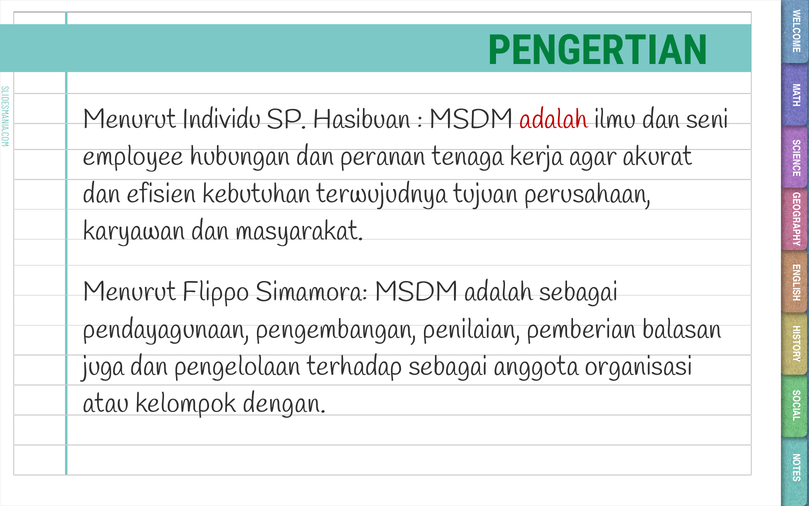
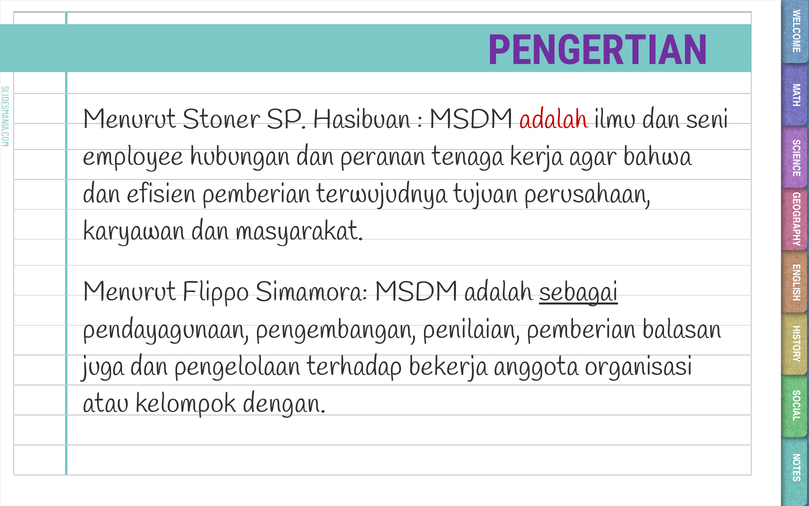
PENGERTIAN colour: green -> purple
Individu: Individu -> Stoner
akurat: akurat -> bahwa
efisien kebutuhan: kebutuhan -> pemberian
sebagai at (579, 292) underline: none -> present
terhadap sebagai: sebagai -> bekerja
